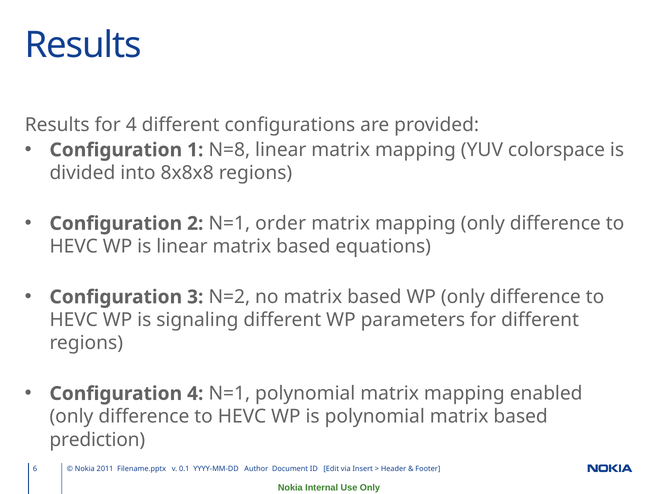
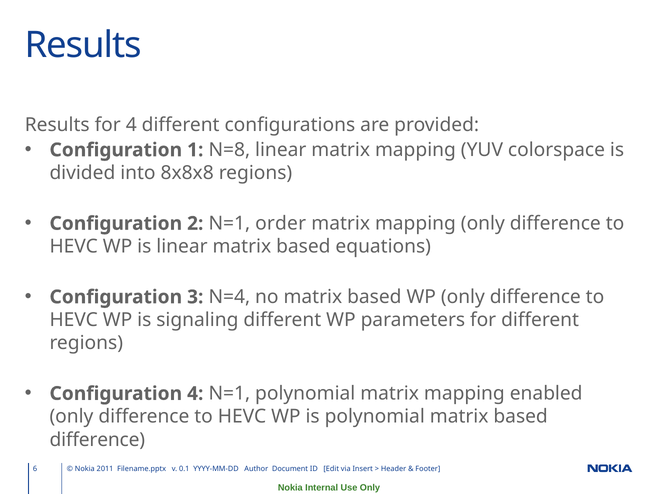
N=2: N=2 -> N=4
prediction at (97, 439): prediction -> difference
